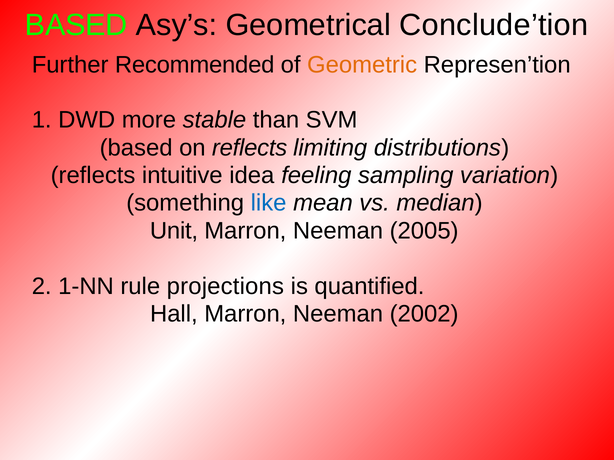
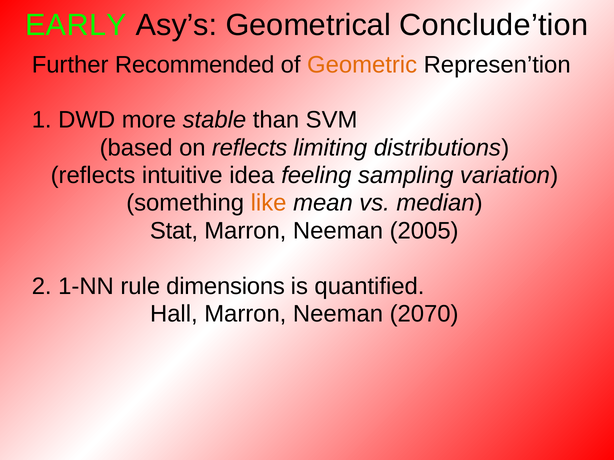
BASED at (76, 25): BASED -> EARLY
like colour: blue -> orange
Unit: Unit -> Stat
projections: projections -> dimensions
2002: 2002 -> 2070
